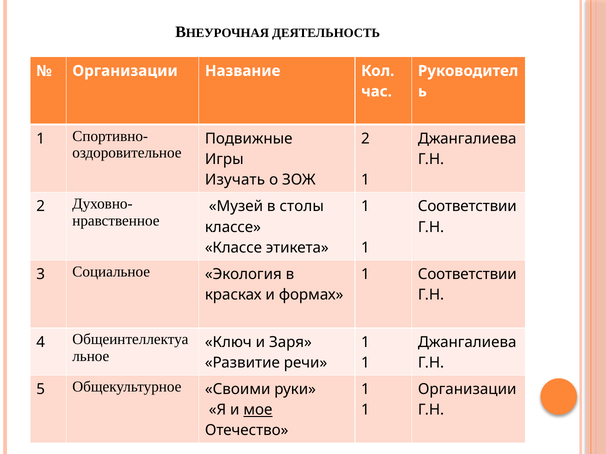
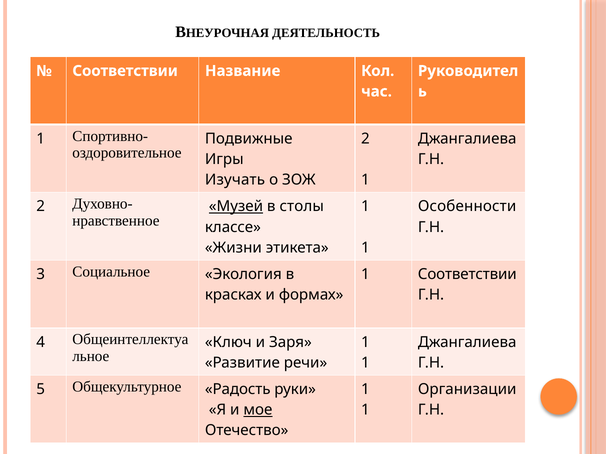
Организации at (125, 71): Организации -> Соответствии
Музей underline: none -> present
Соответствии at (467, 207): Соответствии -> Особенности
Классе at (233, 248): Классе -> Жизни
Своими: Своими -> Радость
